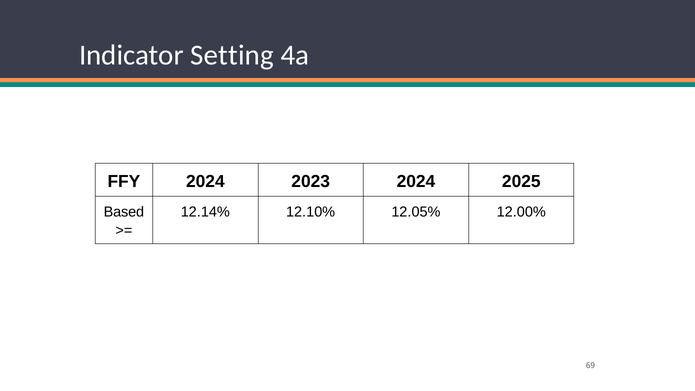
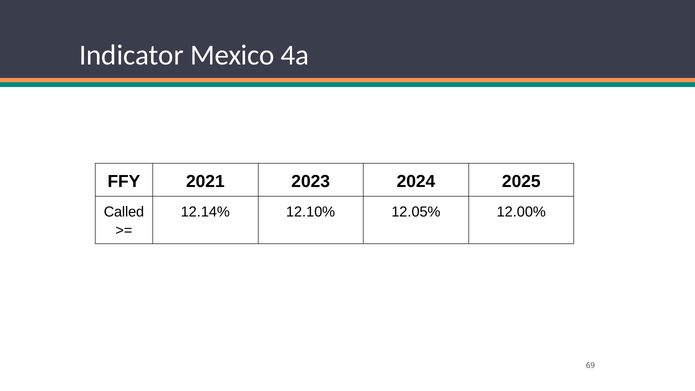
Setting: Setting -> Mexico
FFY 2024: 2024 -> 2021
Based: Based -> Called
